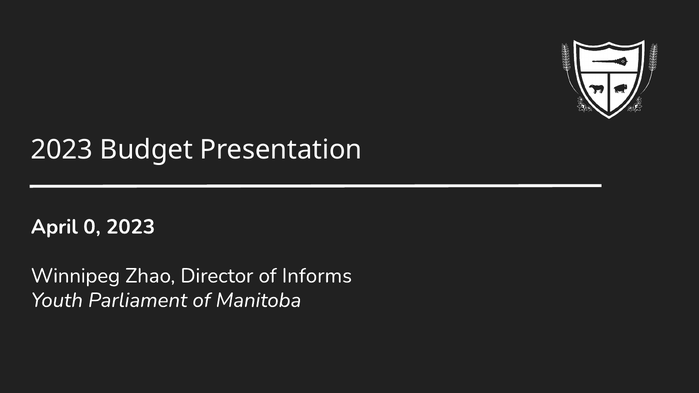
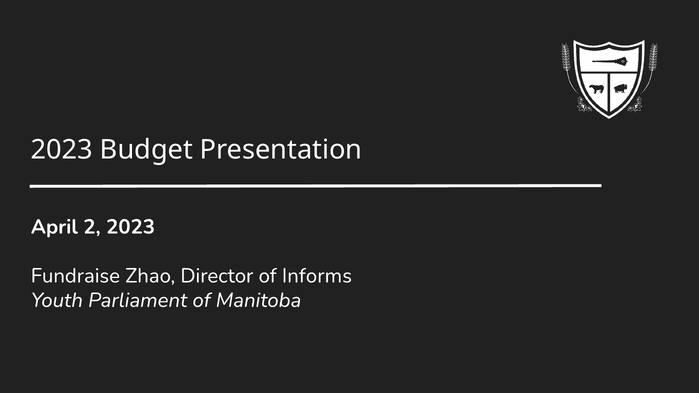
0: 0 -> 2
Winnipeg: Winnipeg -> Fundraise
